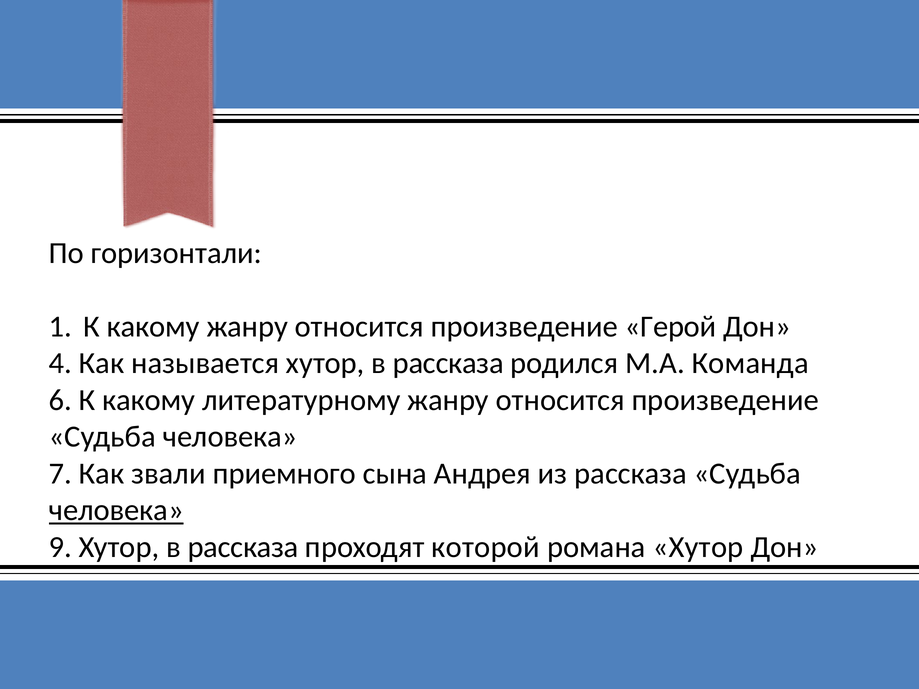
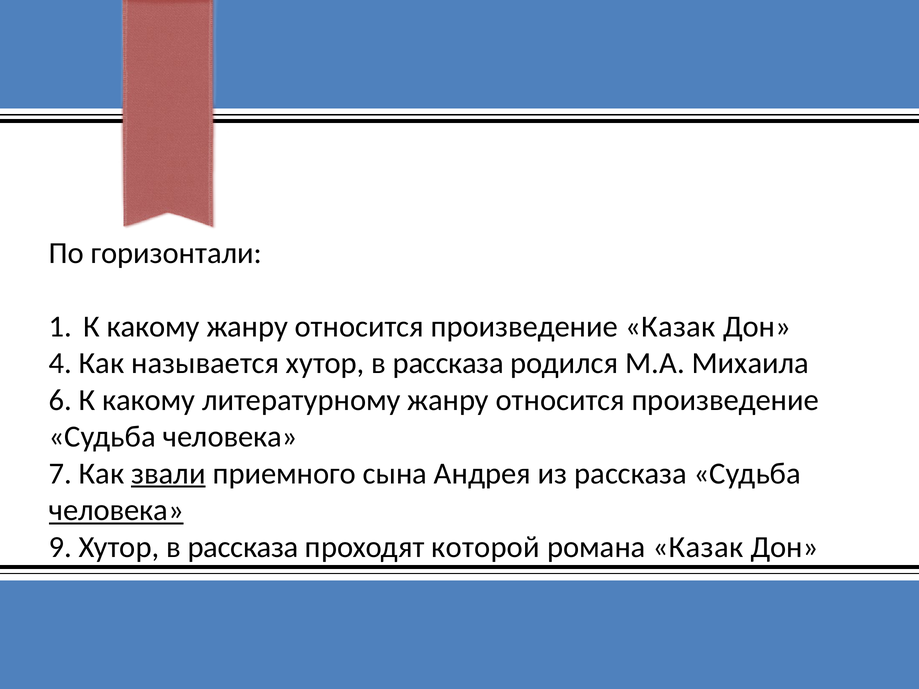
произведение Герой: Герой -> Казак
Команда: Команда -> Михаила
звали underline: none -> present
романа Хутор: Хутор -> Казак
